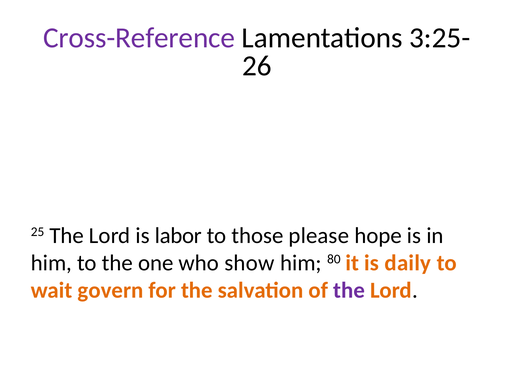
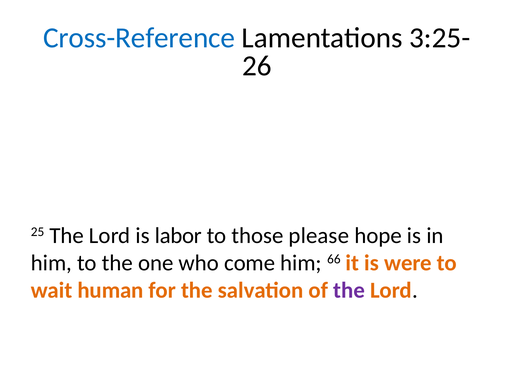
Cross-Reference colour: purple -> blue
show: show -> come
80: 80 -> 66
daily: daily -> were
govern: govern -> human
